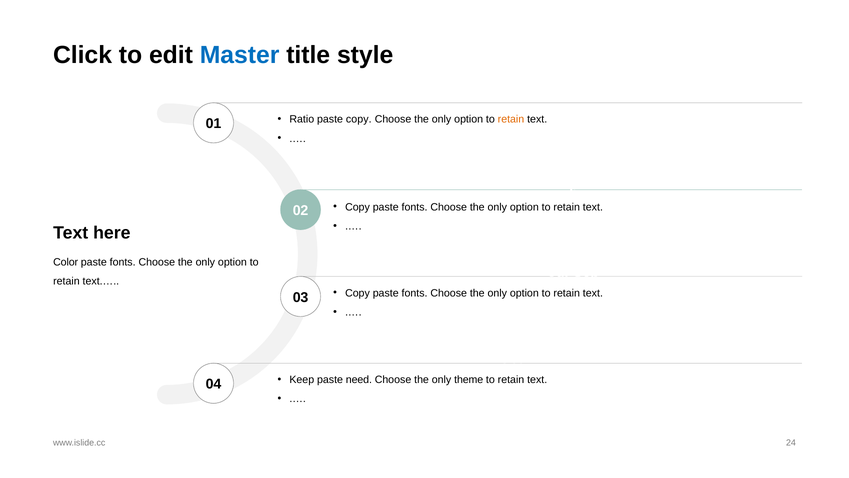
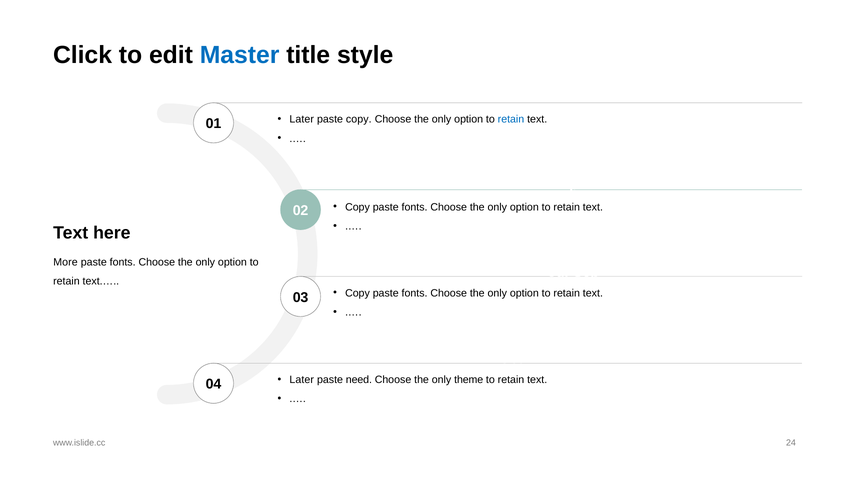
Ratio at (302, 119): Ratio -> Later
retain at (511, 119) colour: orange -> blue
Color: Color -> More
Keep at (302, 379): Keep -> Later
